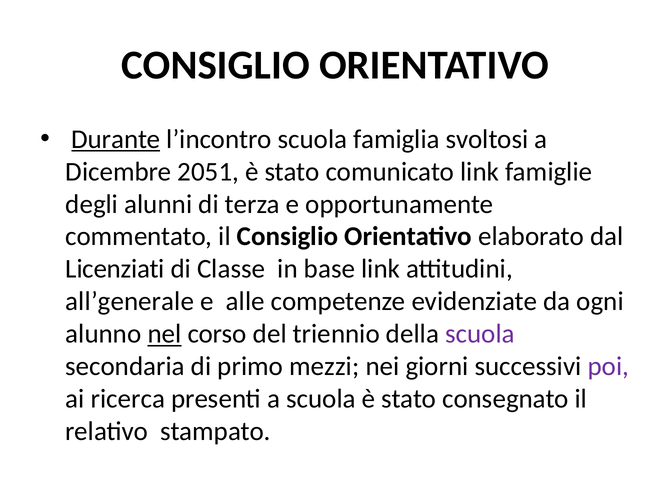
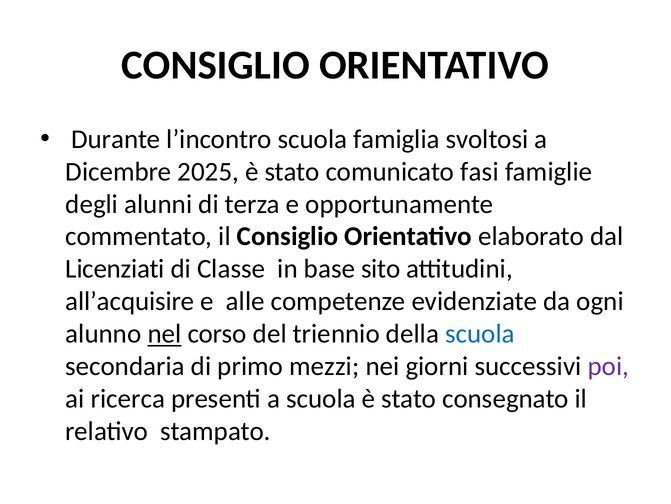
Durante underline: present -> none
2051: 2051 -> 2025
comunicato link: link -> fasi
base link: link -> sito
all’generale: all’generale -> all’acquisire
scuola at (480, 334) colour: purple -> blue
